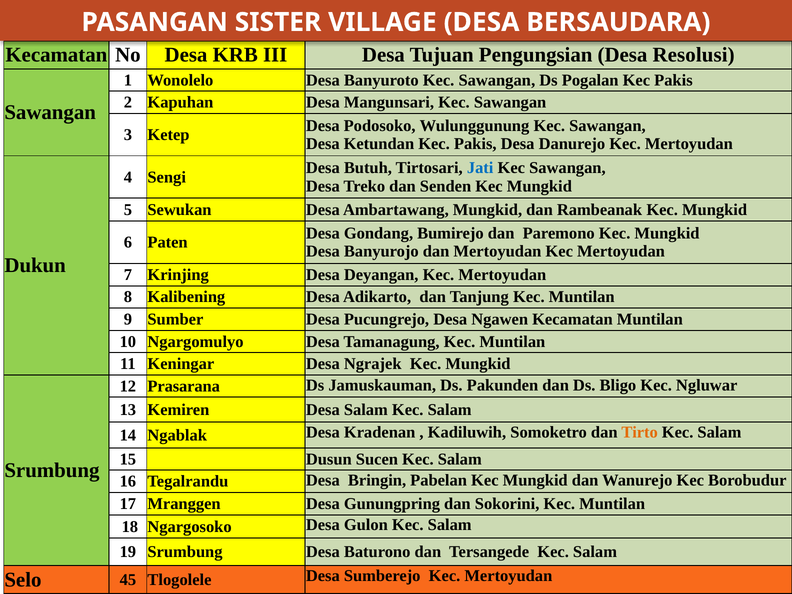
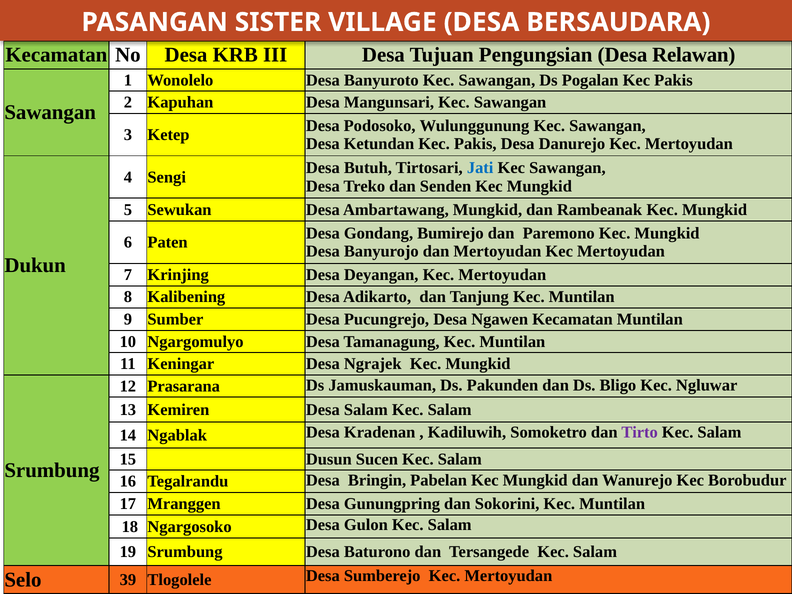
Resolusi: Resolusi -> Relawan
Tirto colour: orange -> purple
45: 45 -> 39
